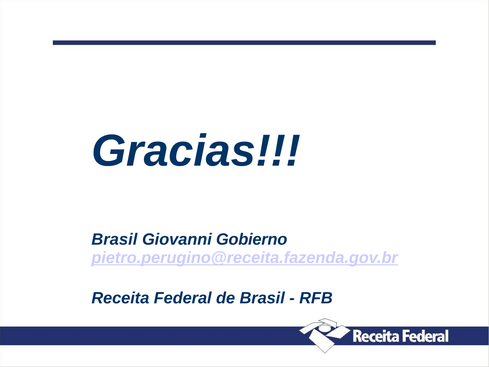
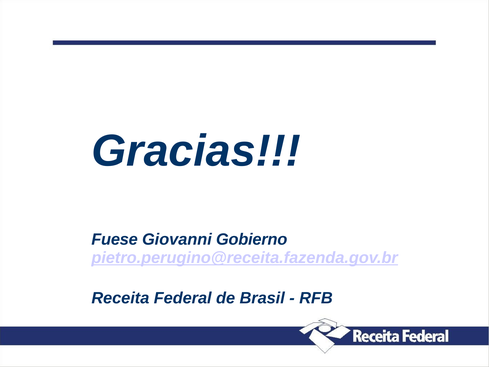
Brasil at (114, 239): Brasil -> Fuese
